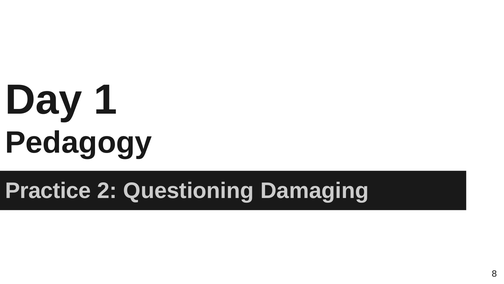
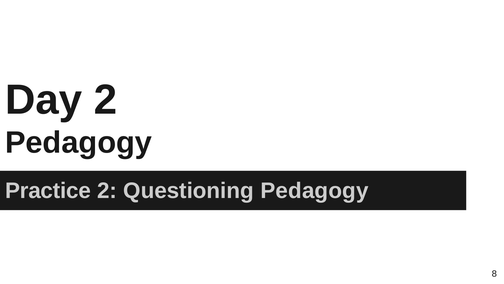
Day 1: 1 -> 2
Questioning Damaging: Damaging -> Pedagogy
